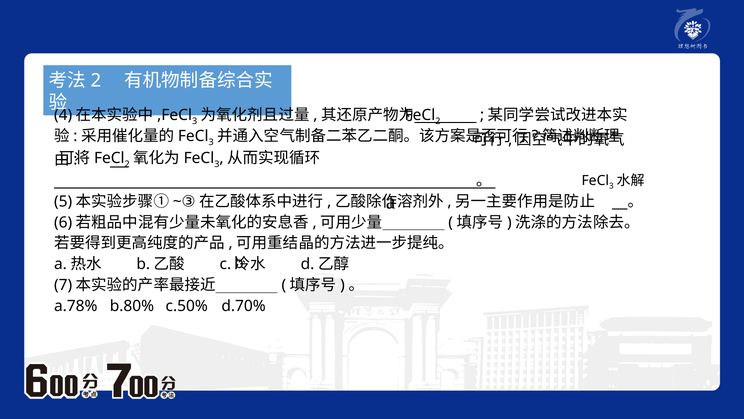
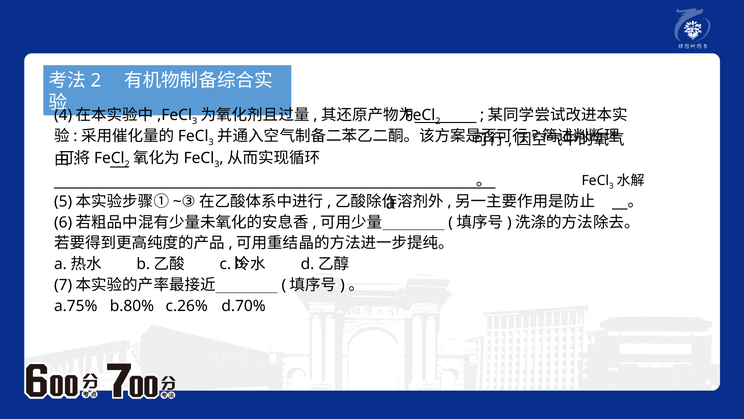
a.78%: a.78% -> a.75%
c.50%: c.50% -> c.26%
